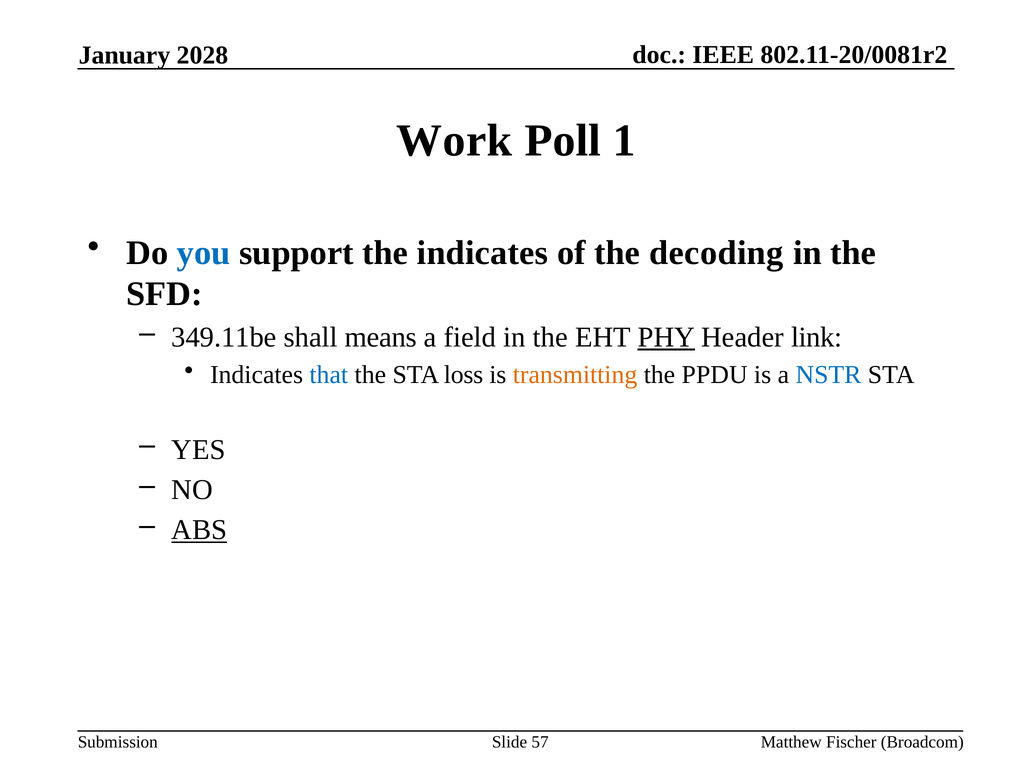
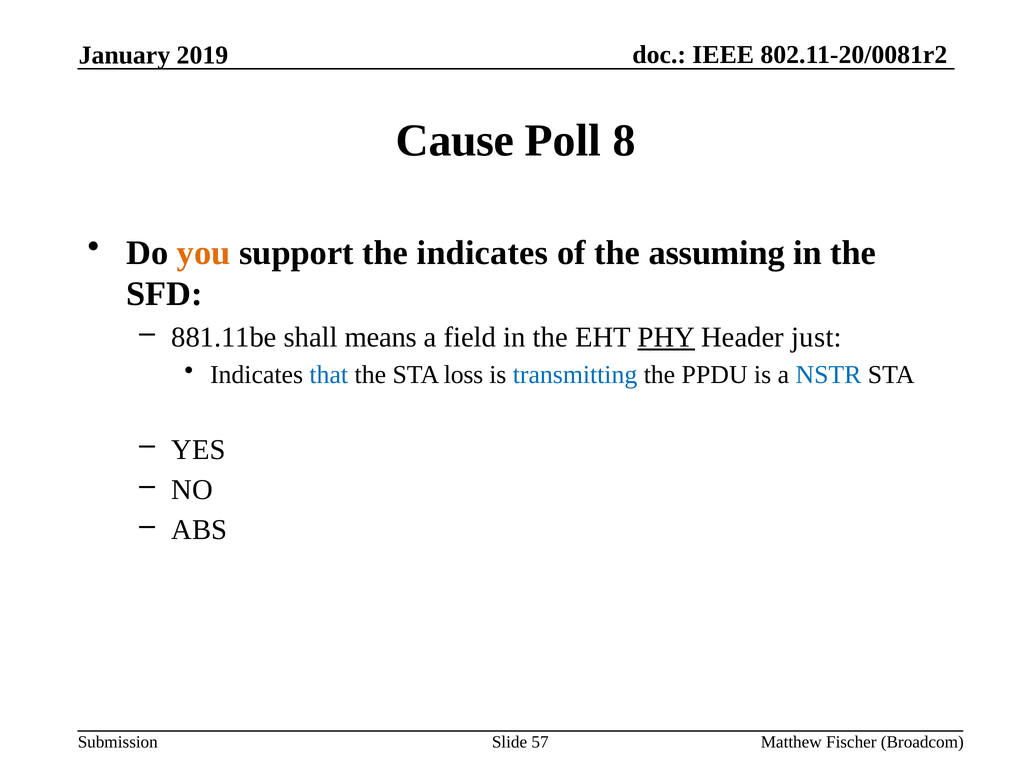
2028: 2028 -> 2019
Work: Work -> Cause
1: 1 -> 8
you colour: blue -> orange
decoding: decoding -> assuming
349.11be: 349.11be -> 881.11be
link: link -> just
transmitting colour: orange -> blue
ABS underline: present -> none
